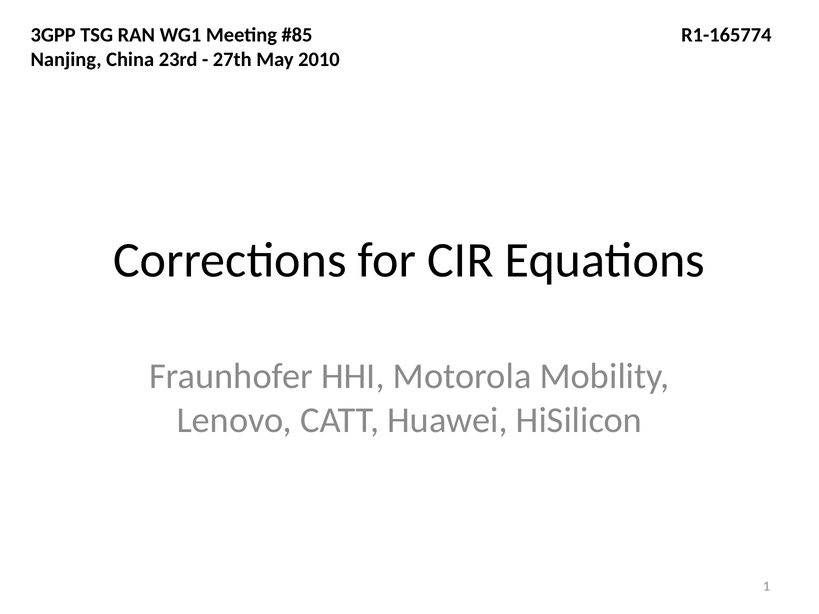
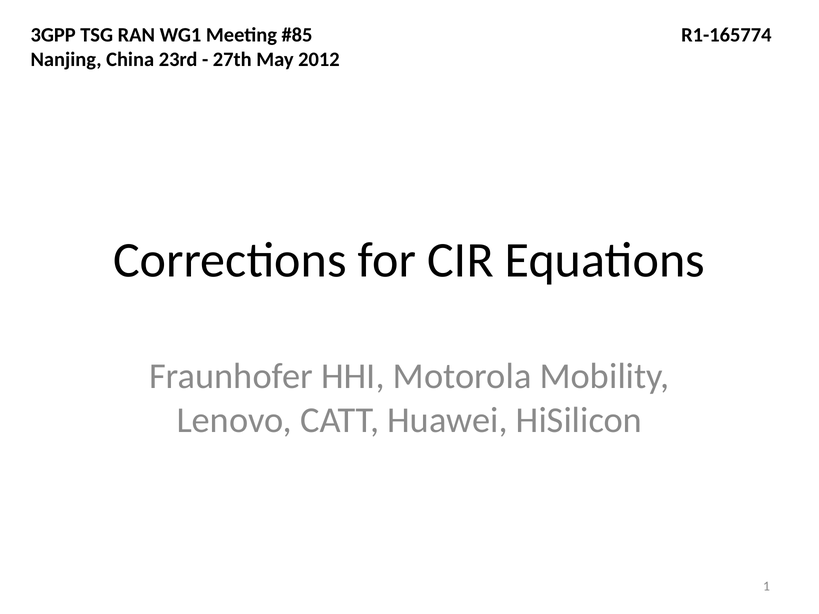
2010: 2010 -> 2012
